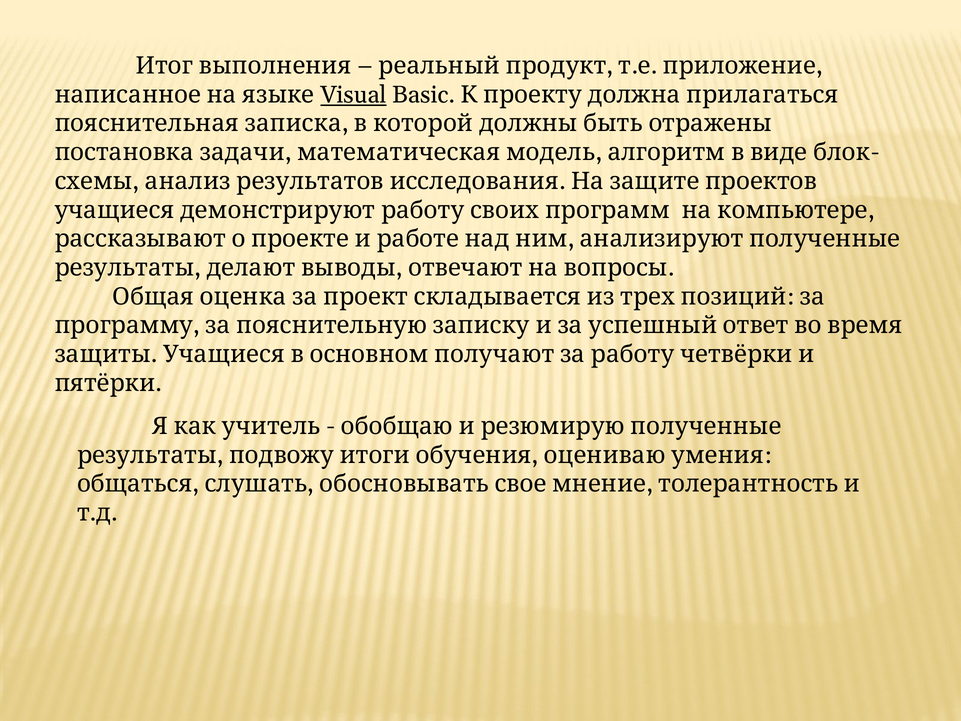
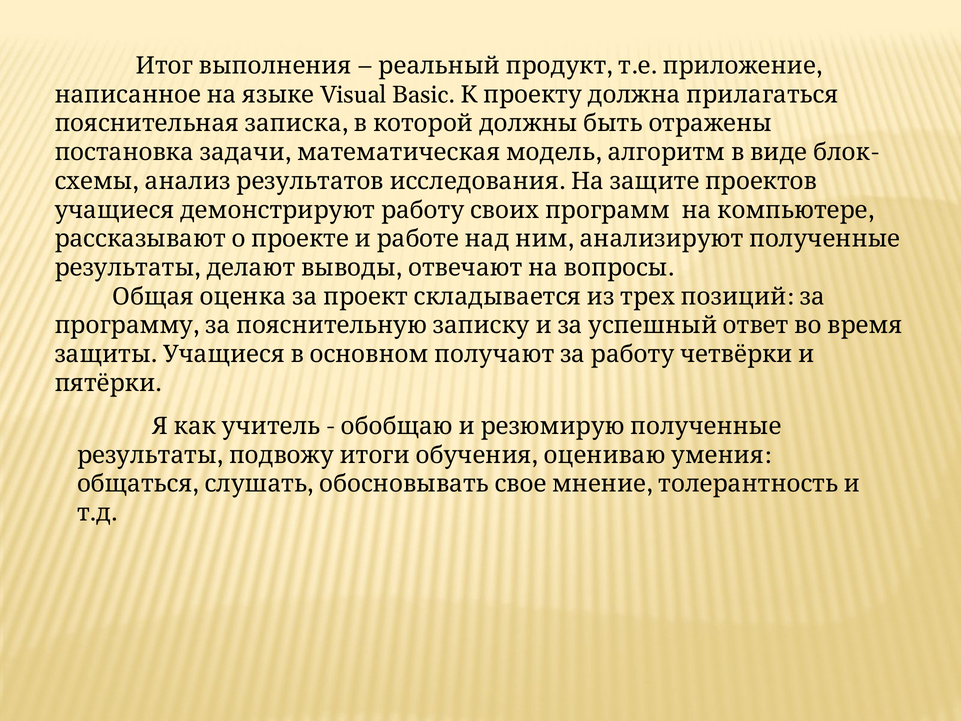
Visual underline: present -> none
